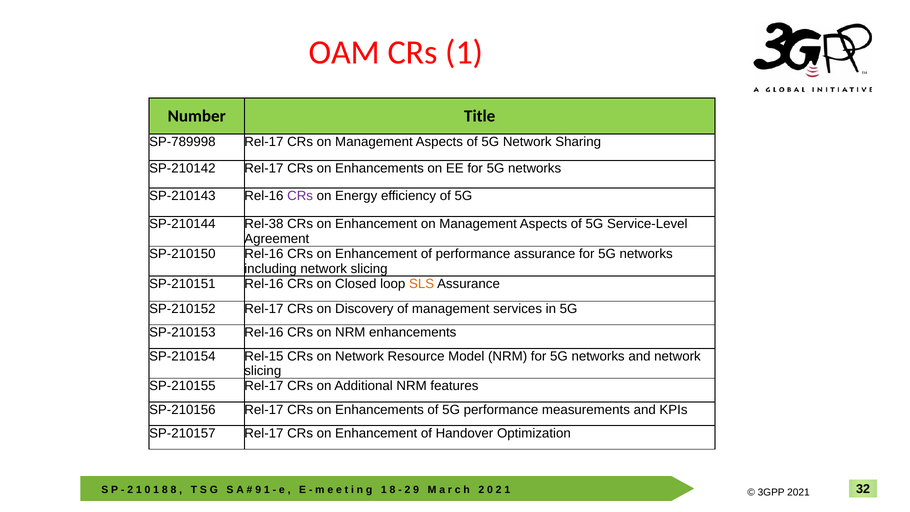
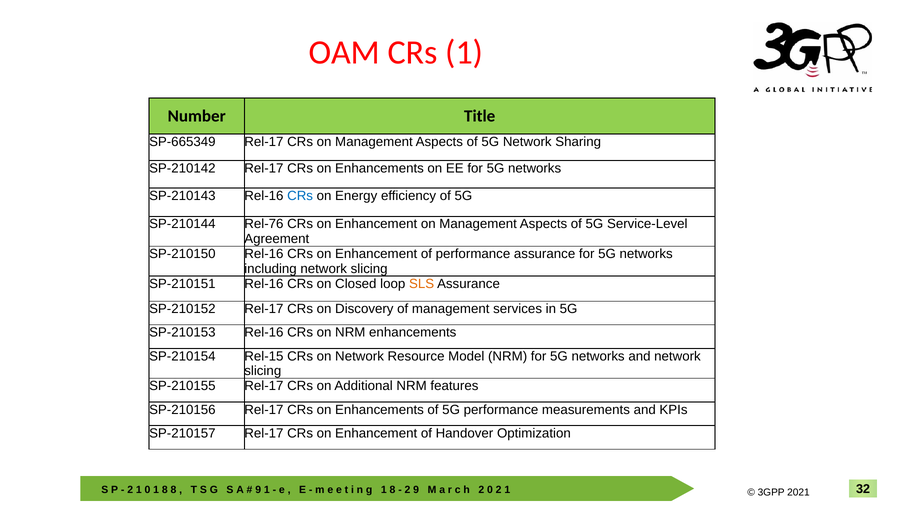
SP-789998: SP-789998 -> SP-665349
CRs at (300, 196) colour: purple -> blue
Rel-38: Rel-38 -> Rel-76
